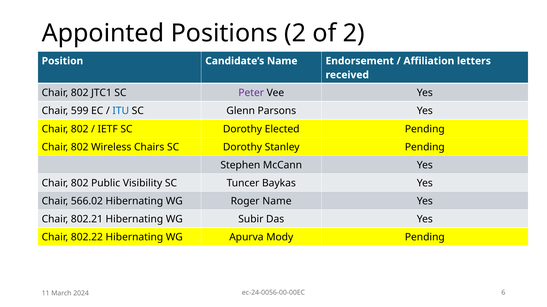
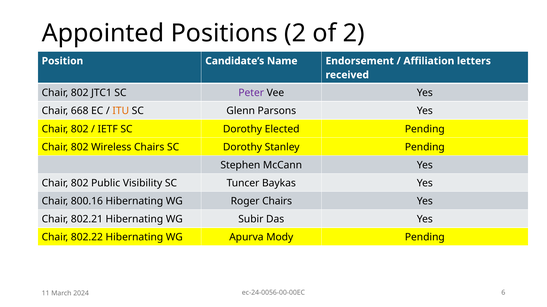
599: 599 -> 668
ITU colour: blue -> orange
566.02: 566.02 -> 800.16
Roger Name: Name -> Chairs
